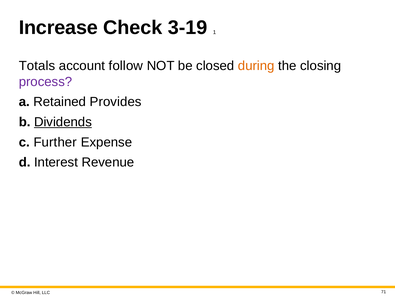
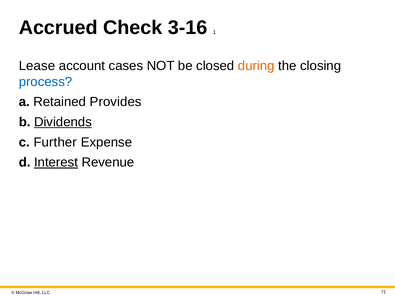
Increase: Increase -> Accrued
3-19: 3-19 -> 3-16
Totals: Totals -> Lease
follow: follow -> cases
process colour: purple -> blue
Interest underline: none -> present
